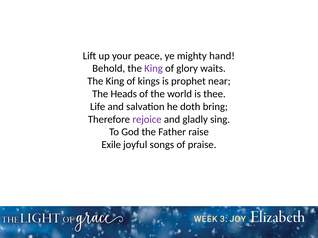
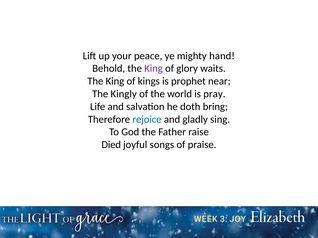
Heads: Heads -> Kingly
thee: thee -> pray
rejoice colour: purple -> blue
Exile: Exile -> Died
